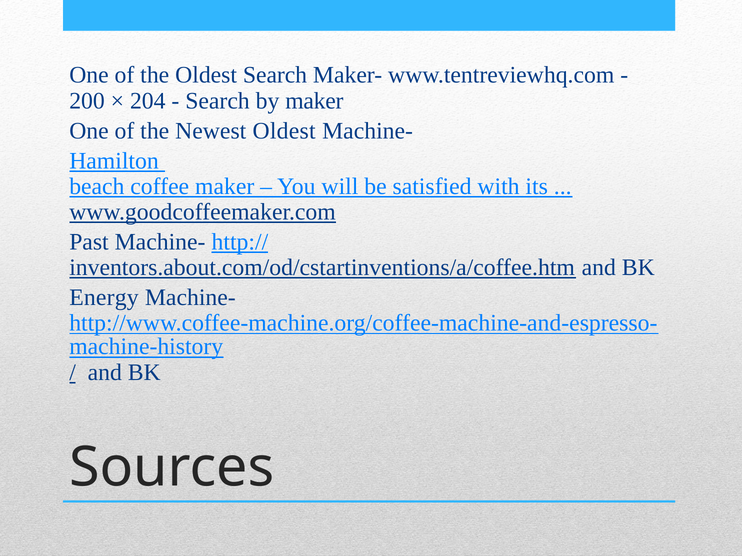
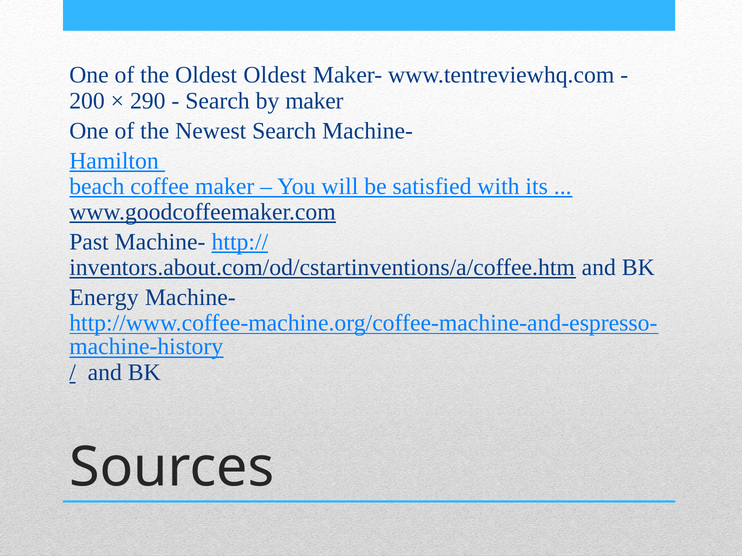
Oldest Search: Search -> Oldest
204: 204 -> 290
Newest Oldest: Oldest -> Search
